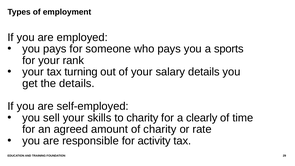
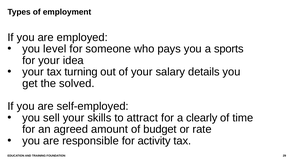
you pays: pays -> level
rank: rank -> idea
the details: details -> solved
to charity: charity -> attract
of charity: charity -> budget
